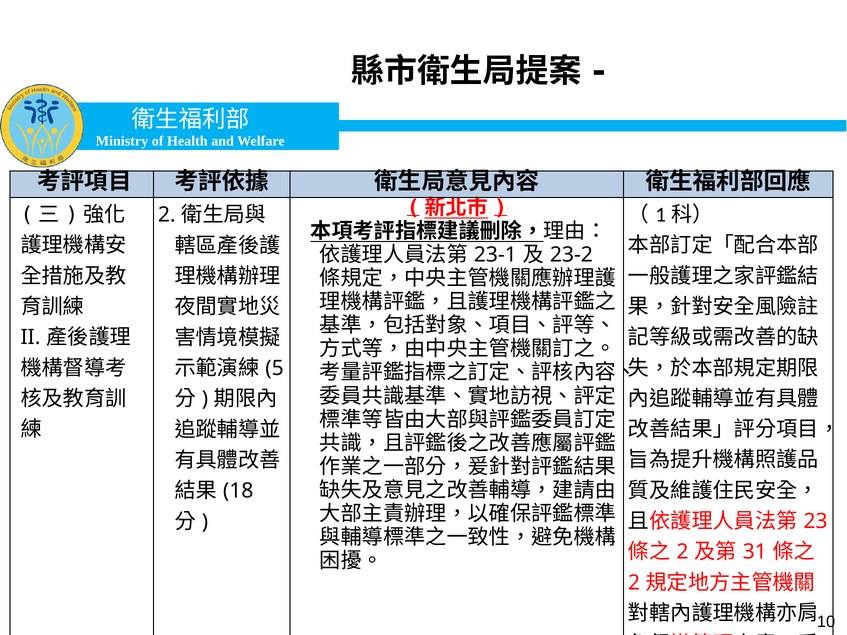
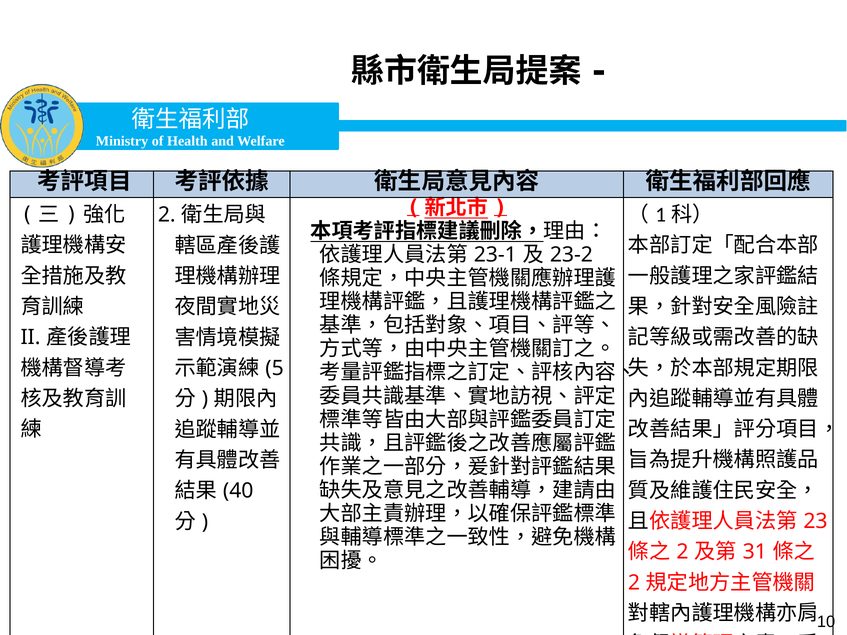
18: 18 -> 40
